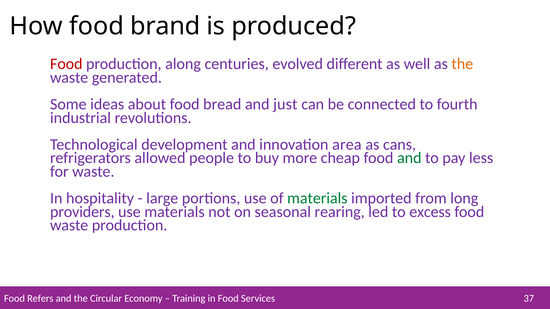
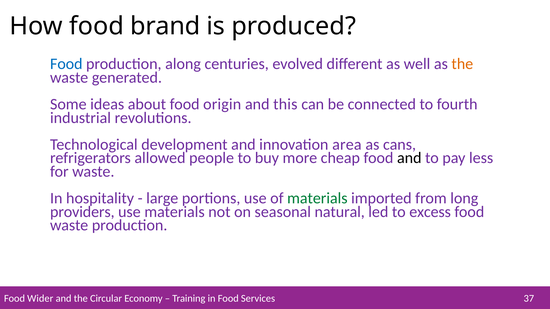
Food at (66, 64) colour: red -> blue
bread: bread -> origin
just: just -> this
and at (409, 158) colour: green -> black
rearing: rearing -> natural
Refers: Refers -> Wider
